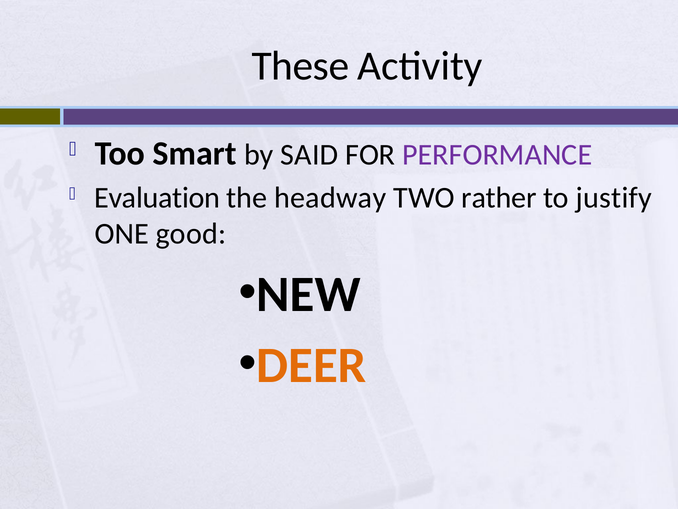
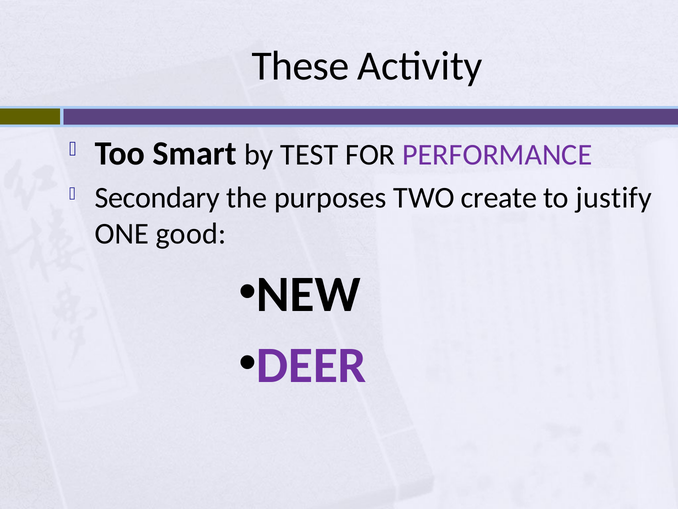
SAID: SAID -> TEST
Evaluation: Evaluation -> Secondary
headway: headway -> purposes
rather: rather -> create
DEER colour: orange -> purple
